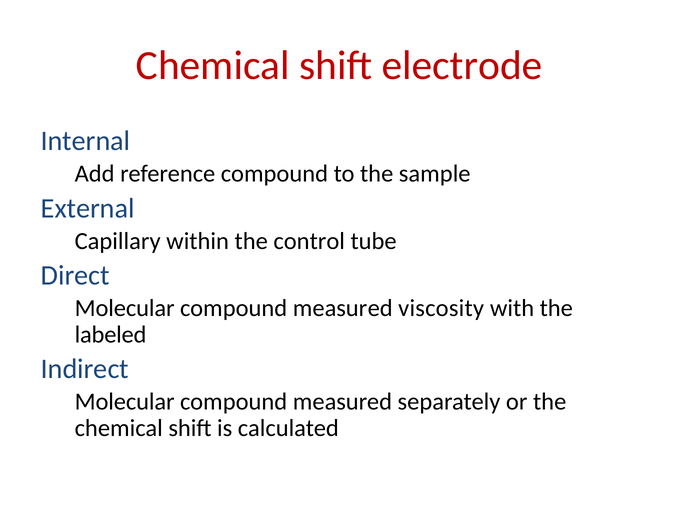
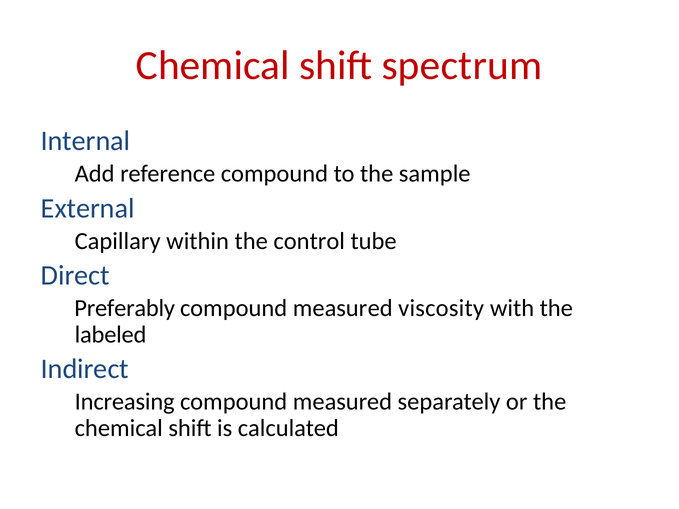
electrode: electrode -> spectrum
Molecular at (125, 308): Molecular -> Preferably
Molecular at (125, 402): Molecular -> Increasing
